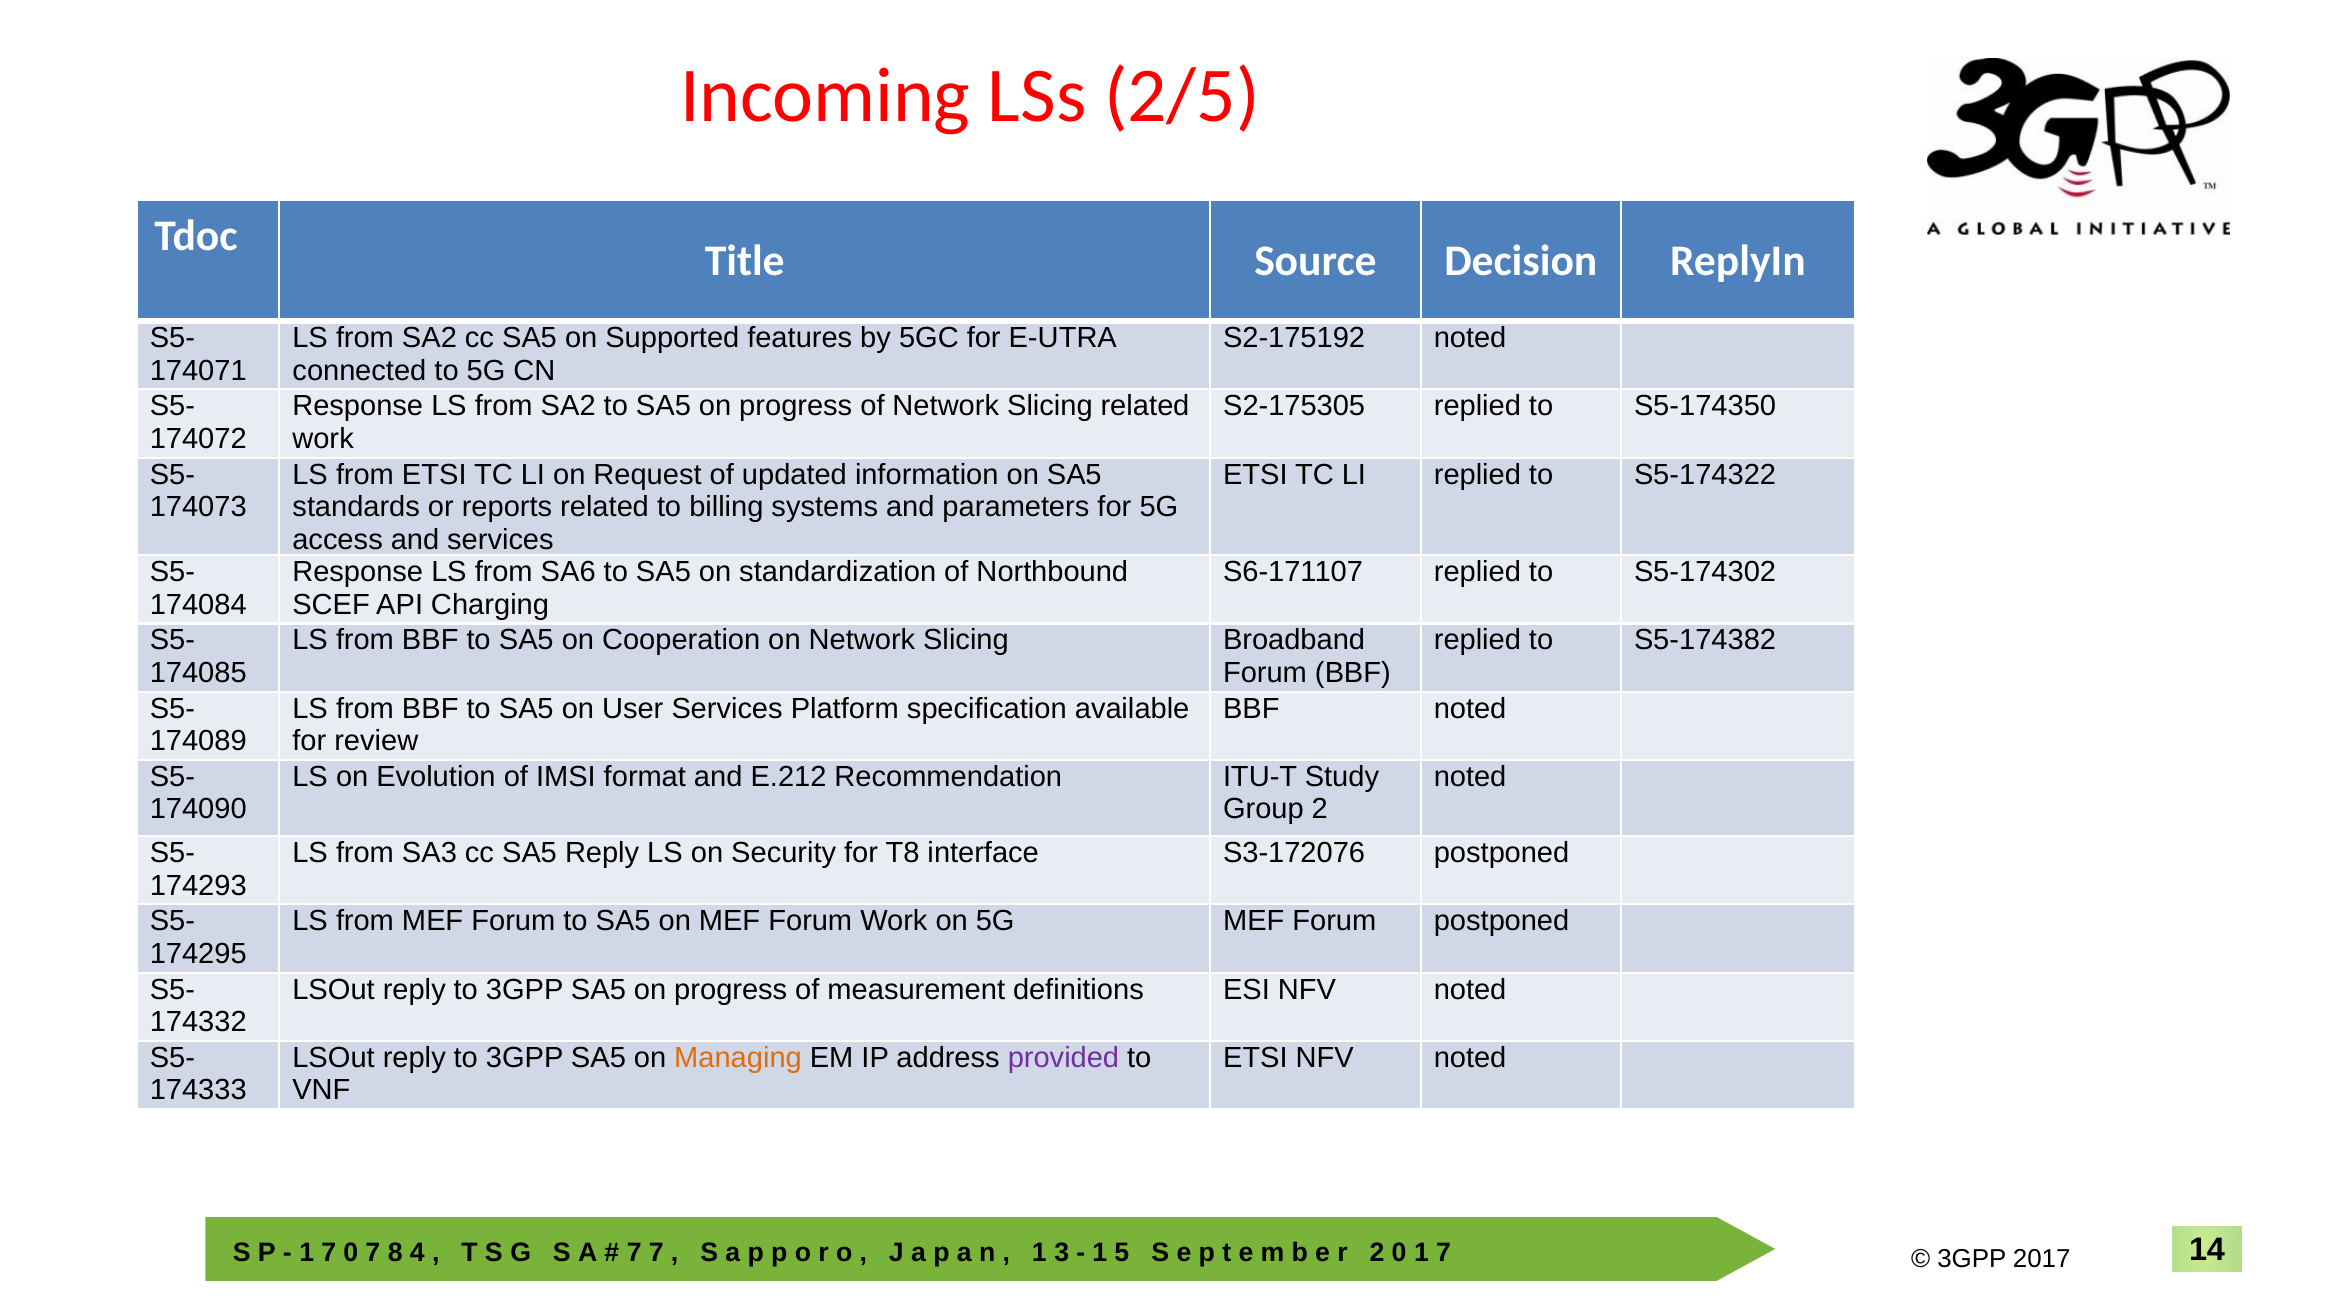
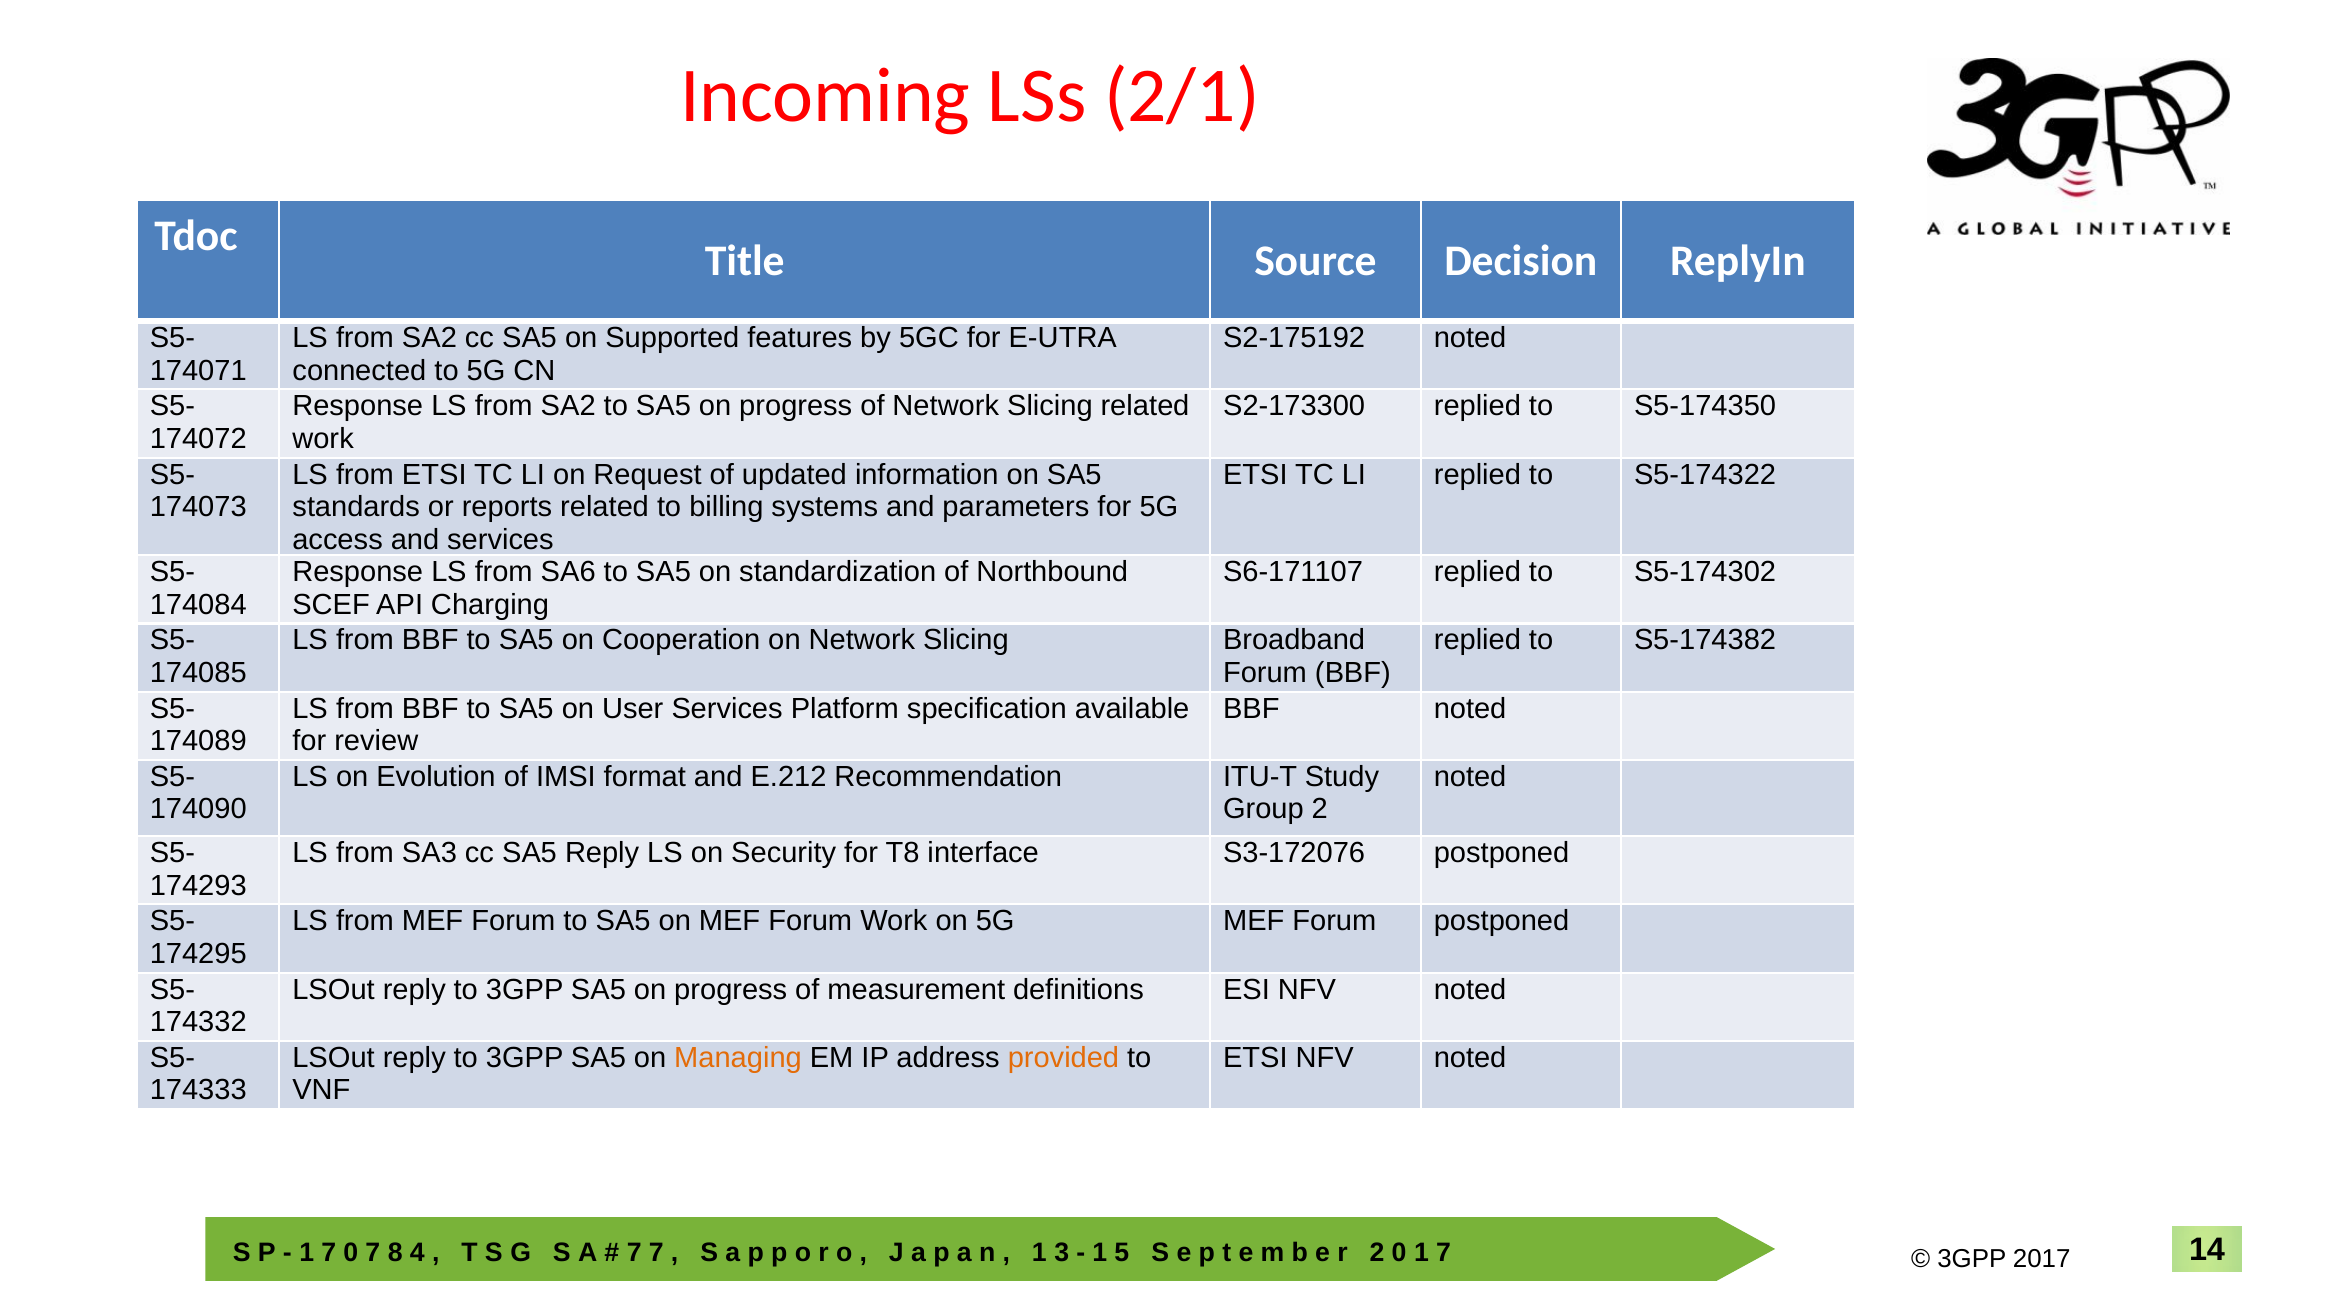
2/5: 2/5 -> 2/1
S2-175305: S2-175305 -> S2-173300
provided colour: purple -> orange
